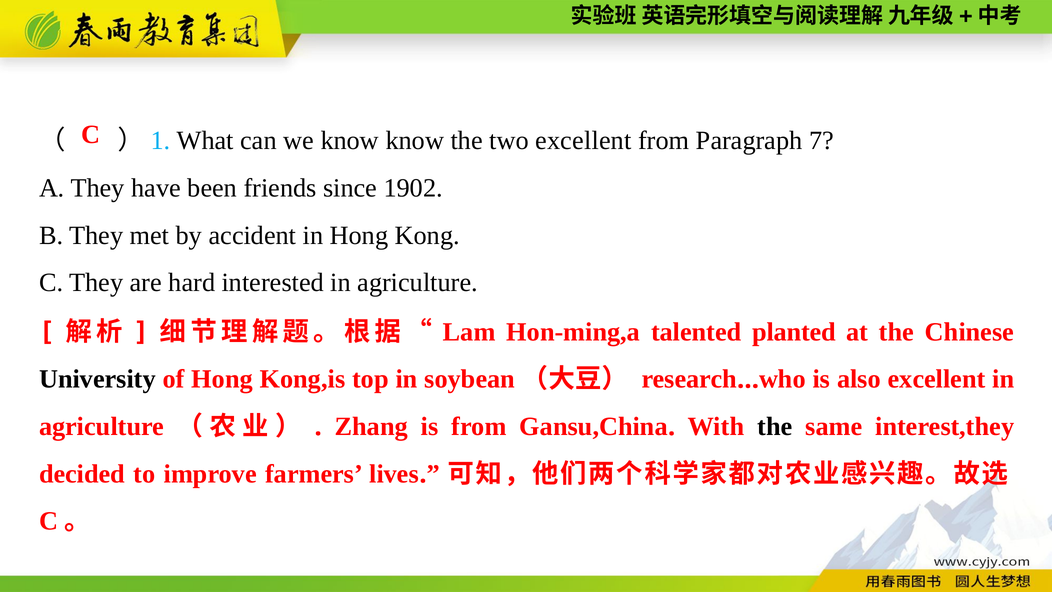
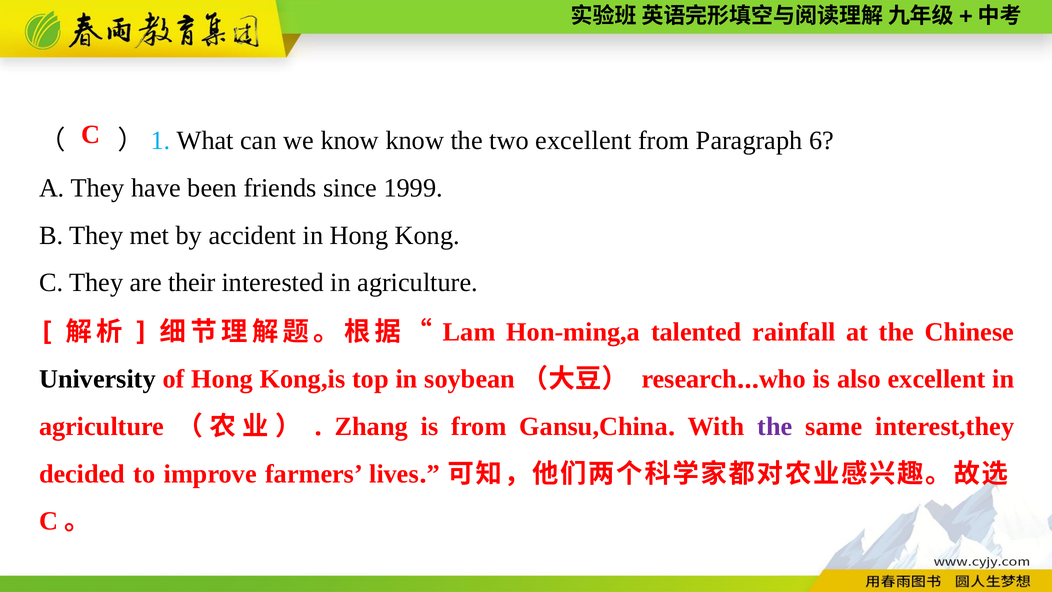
7: 7 -> 6
1902: 1902 -> 1999
hard: hard -> their
planted: planted -> rainfall
the at (775, 426) colour: black -> purple
